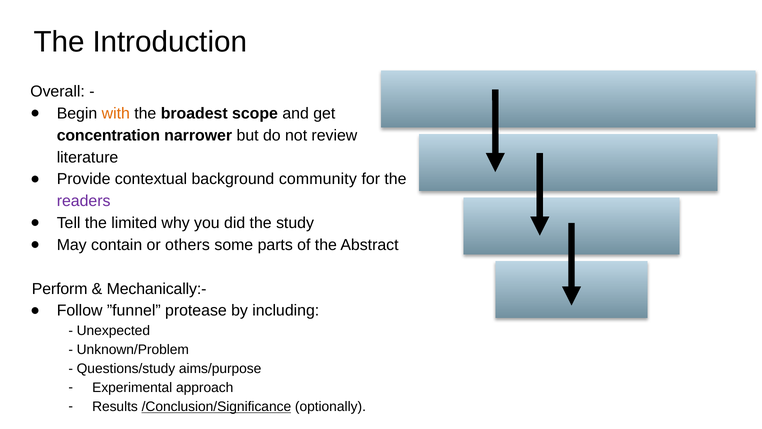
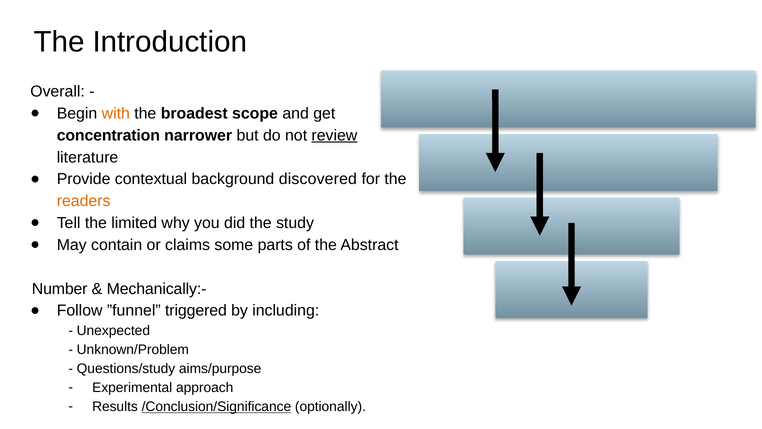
review underline: none -> present
community: community -> discovered
readers colour: purple -> orange
others: others -> claims
Perform: Perform -> Number
protease: protease -> triggered
